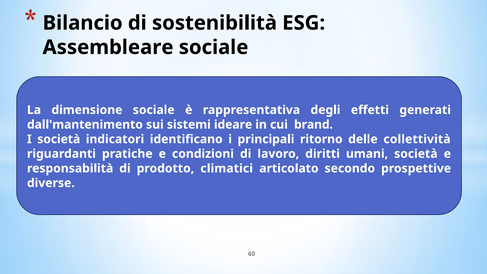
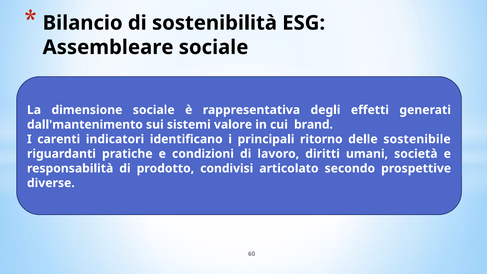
ideare: ideare -> valore
I società: società -> carenti
collettività: collettività -> sostenibile
climatici: climatici -> condivisi
